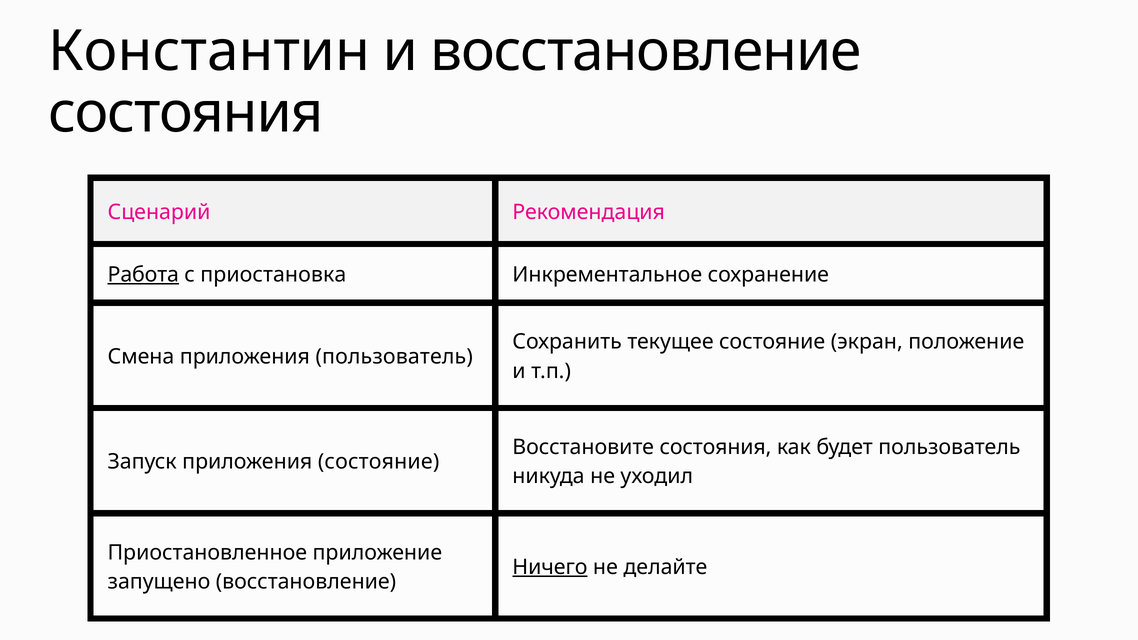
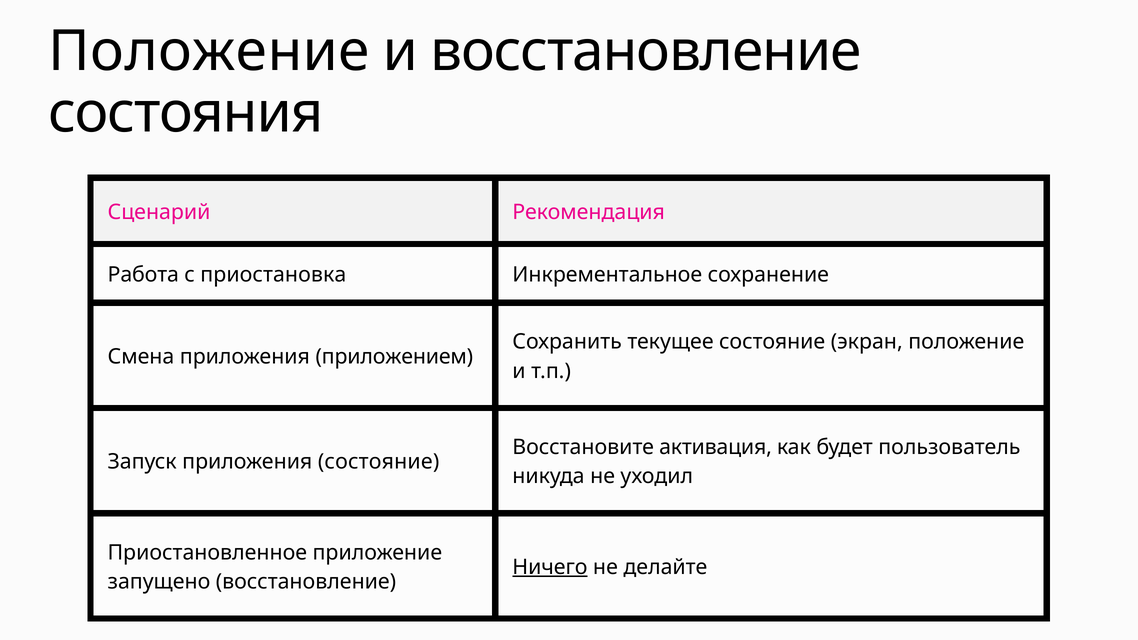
Константин at (209, 52): Константин -> Положение
Работа underline: present -> none
приложения пользователь: пользователь -> приложением
Восстановите состояния: состояния -> активация
